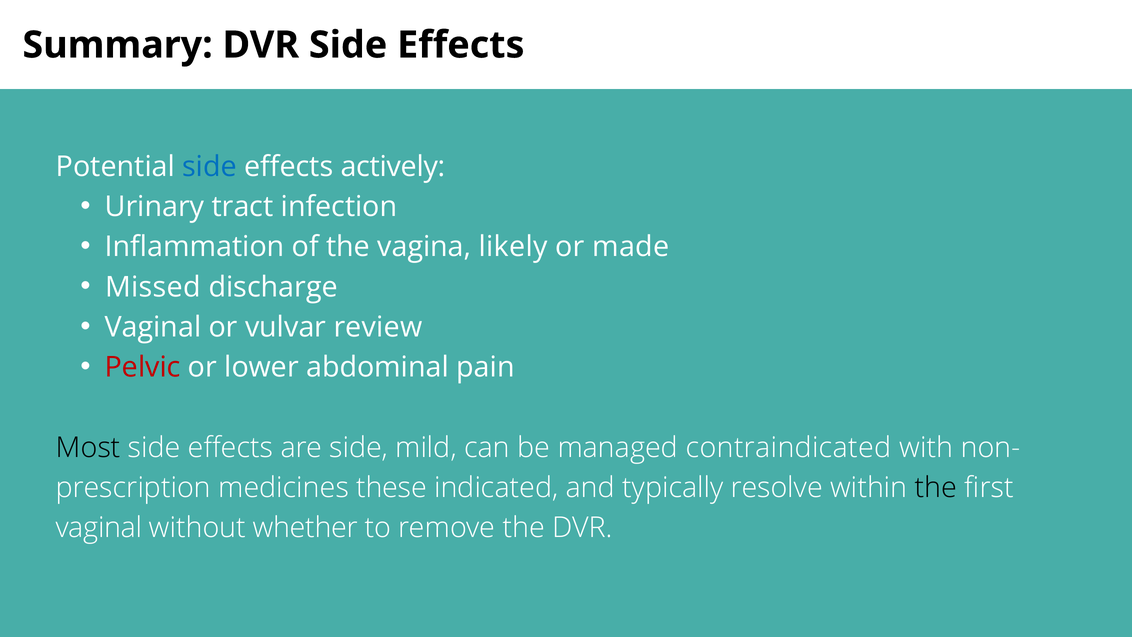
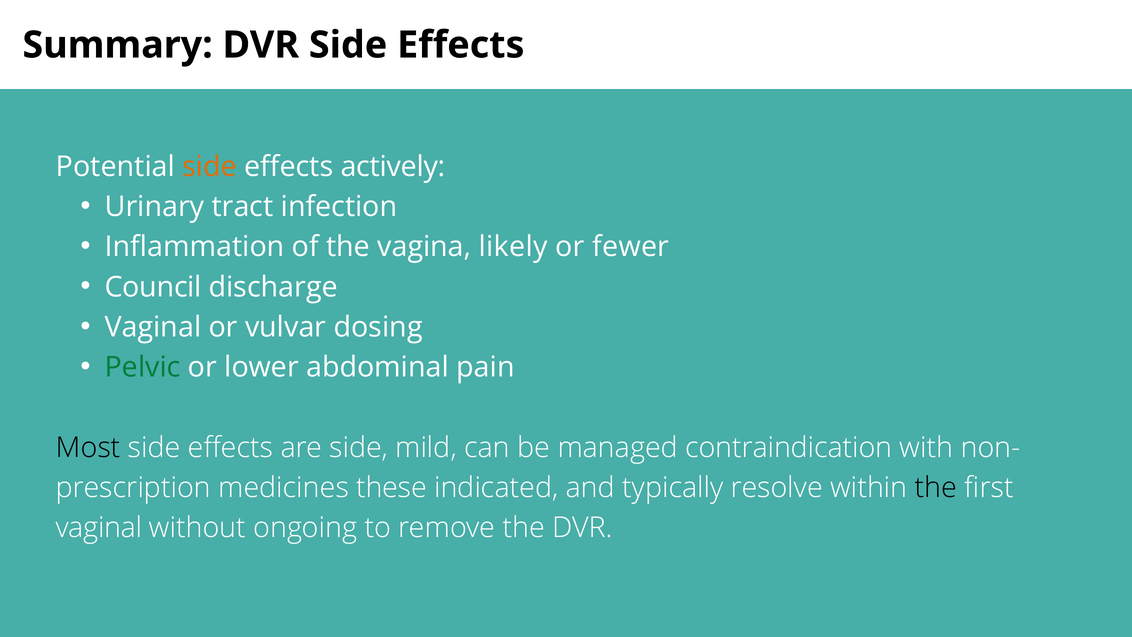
side at (210, 167) colour: blue -> orange
made: made -> fewer
Missed: Missed -> Council
review: review -> dosing
Pelvic colour: red -> green
contraindicated: contraindicated -> contraindication
whether: whether -> ongoing
